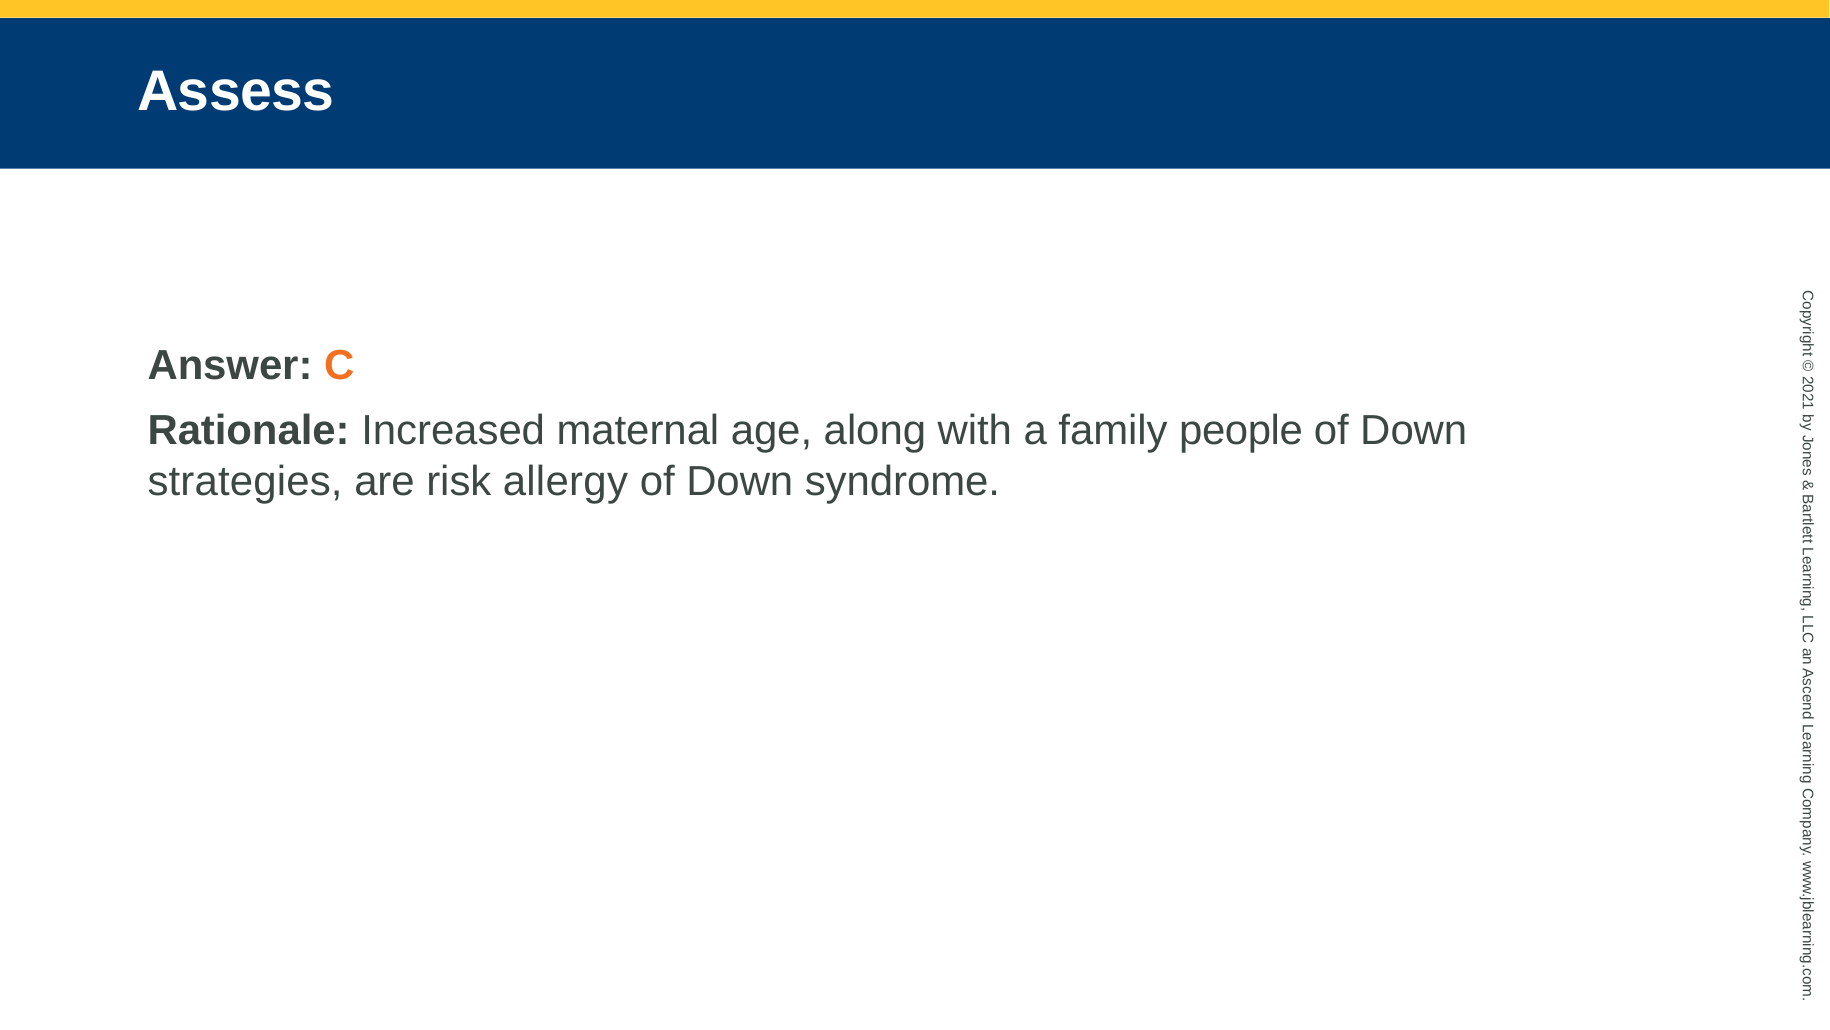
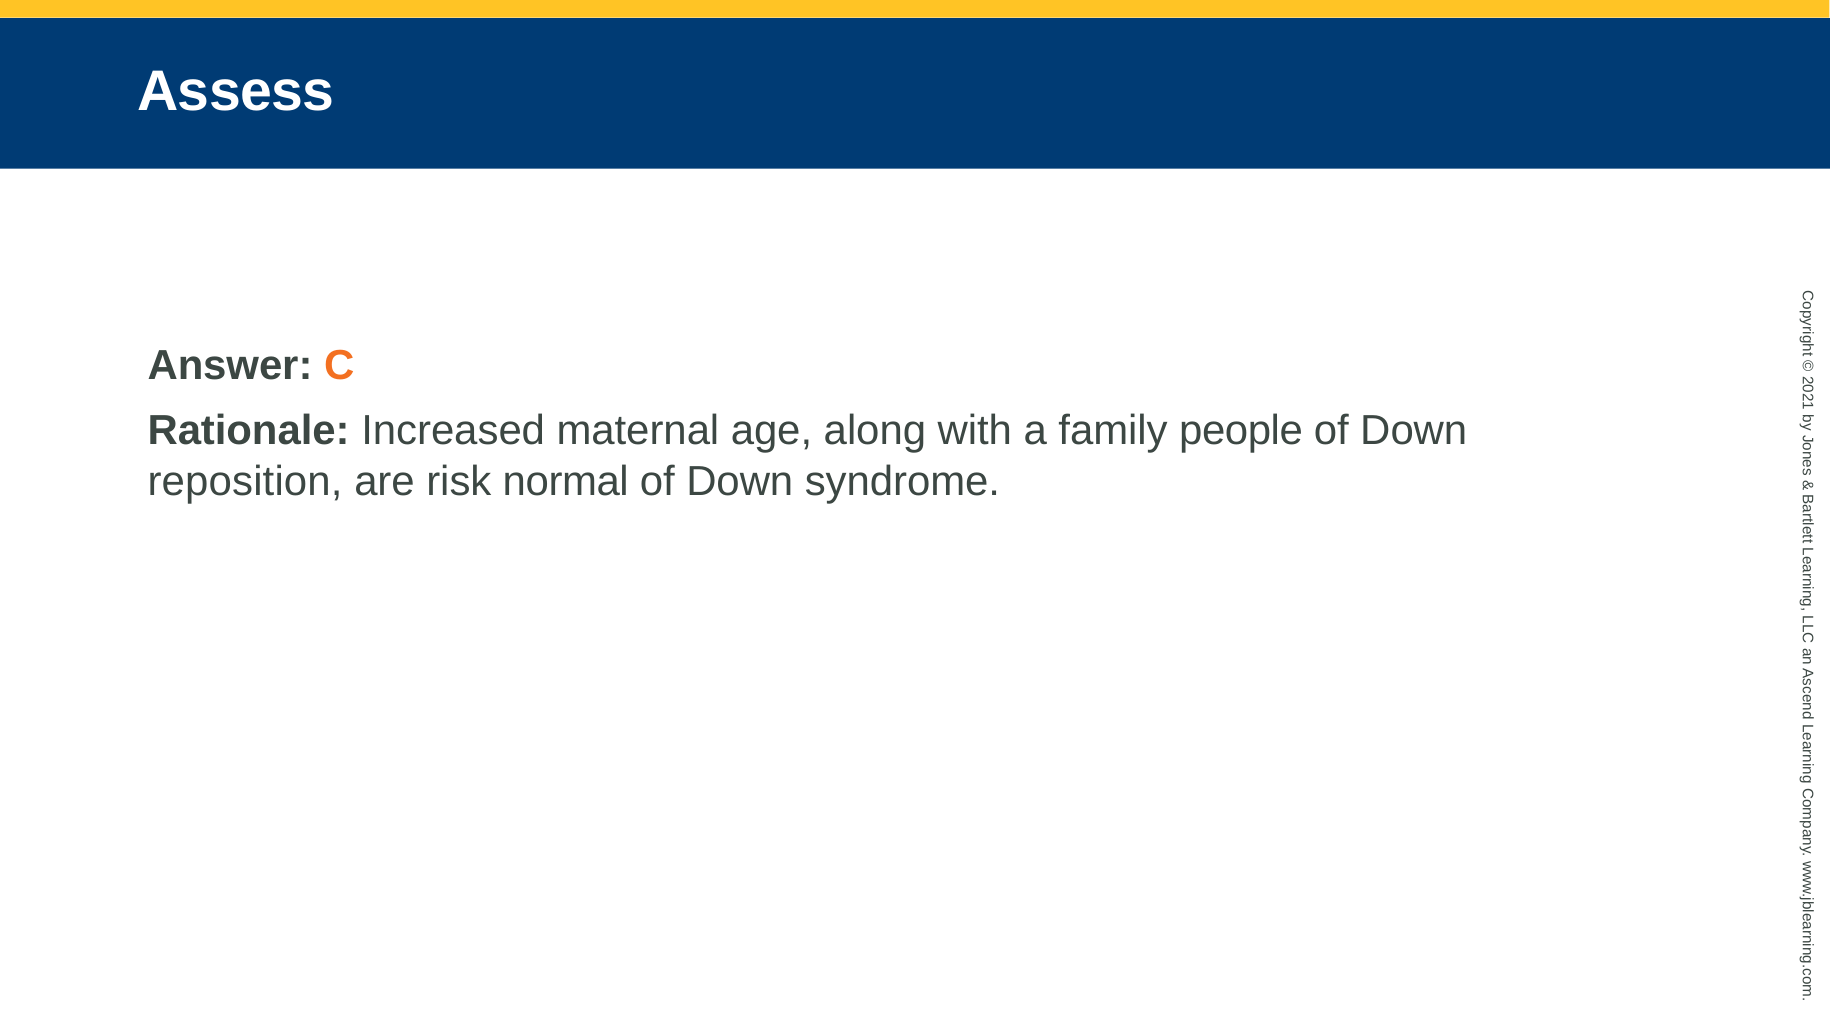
strategies: strategies -> reposition
allergy: allergy -> normal
